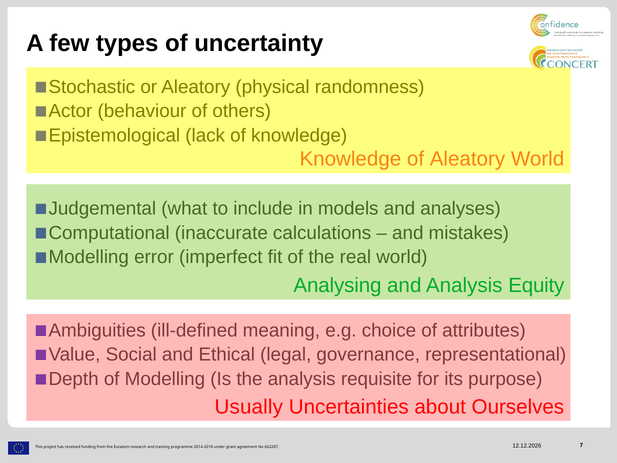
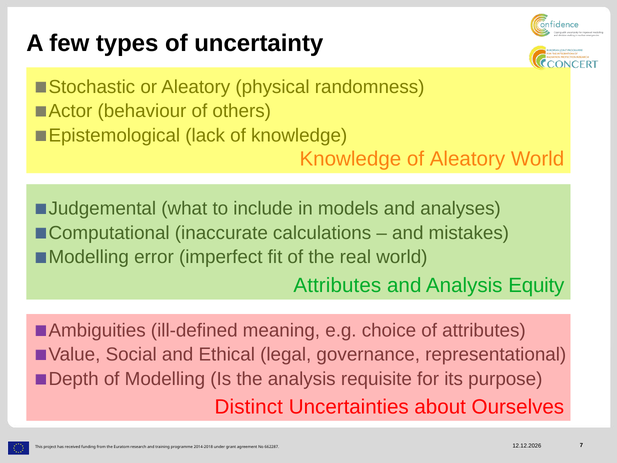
Analysing at (337, 285): Analysing -> Attributes
Usually: Usually -> Distinct
